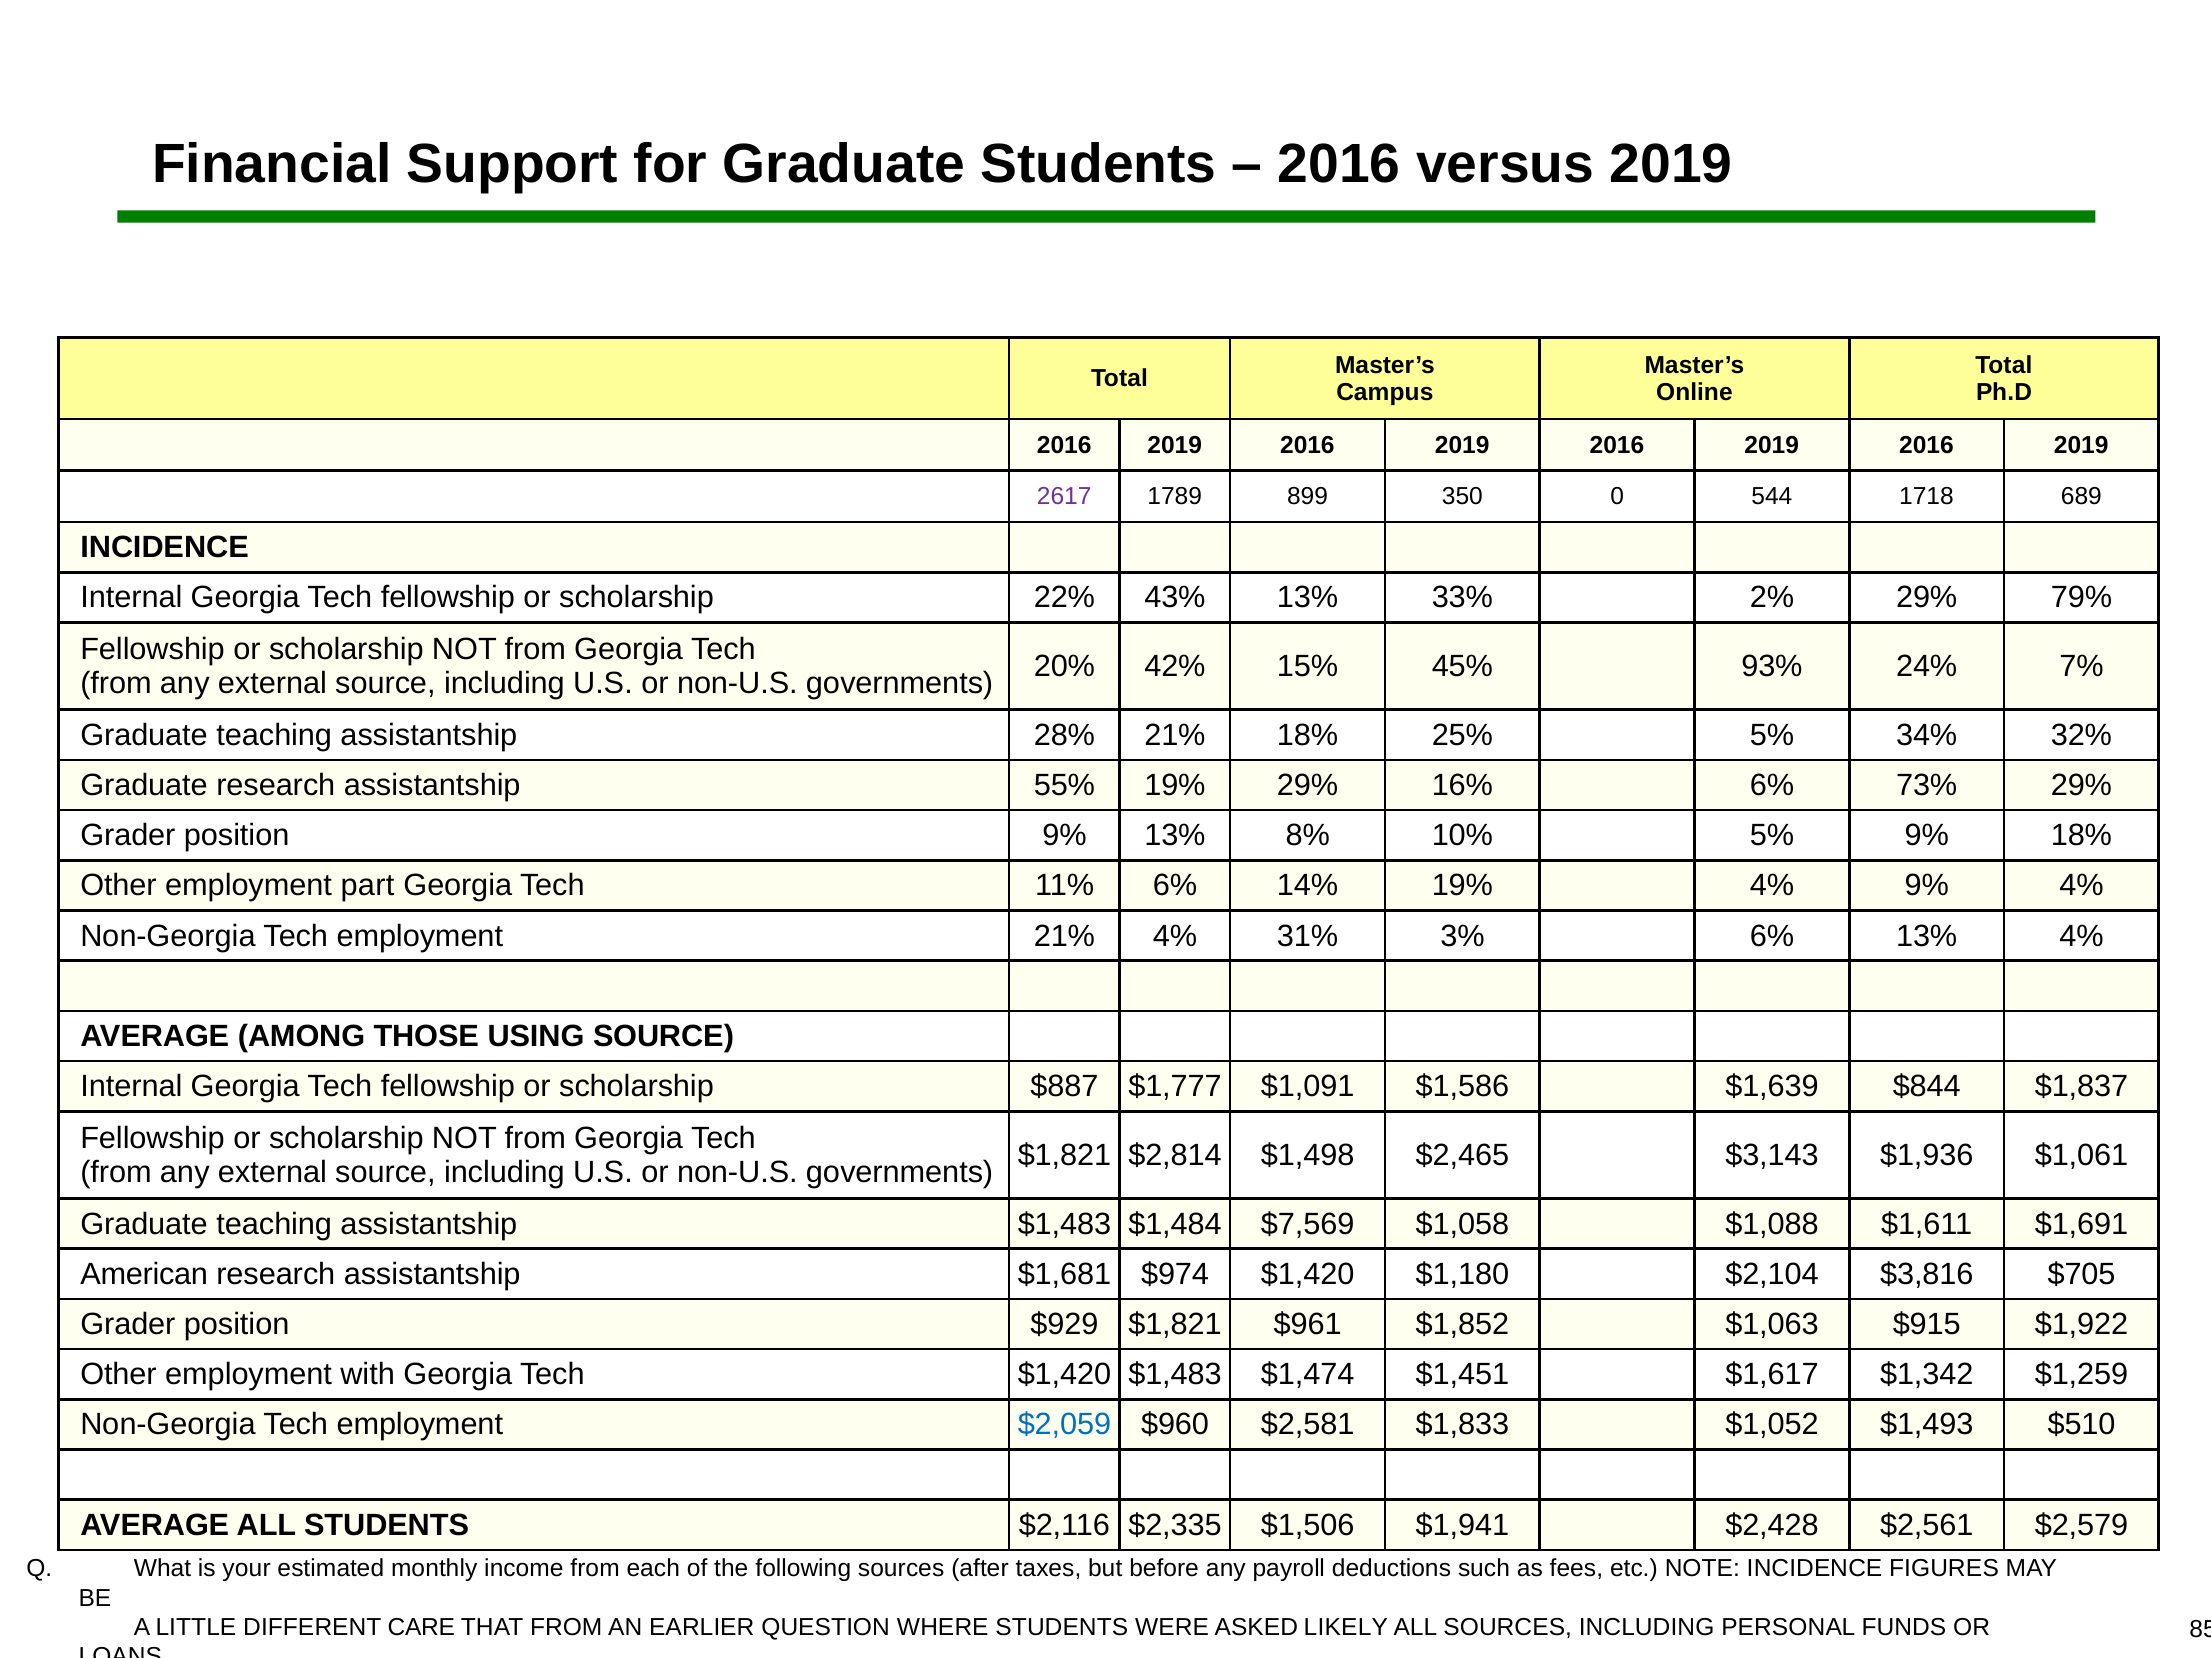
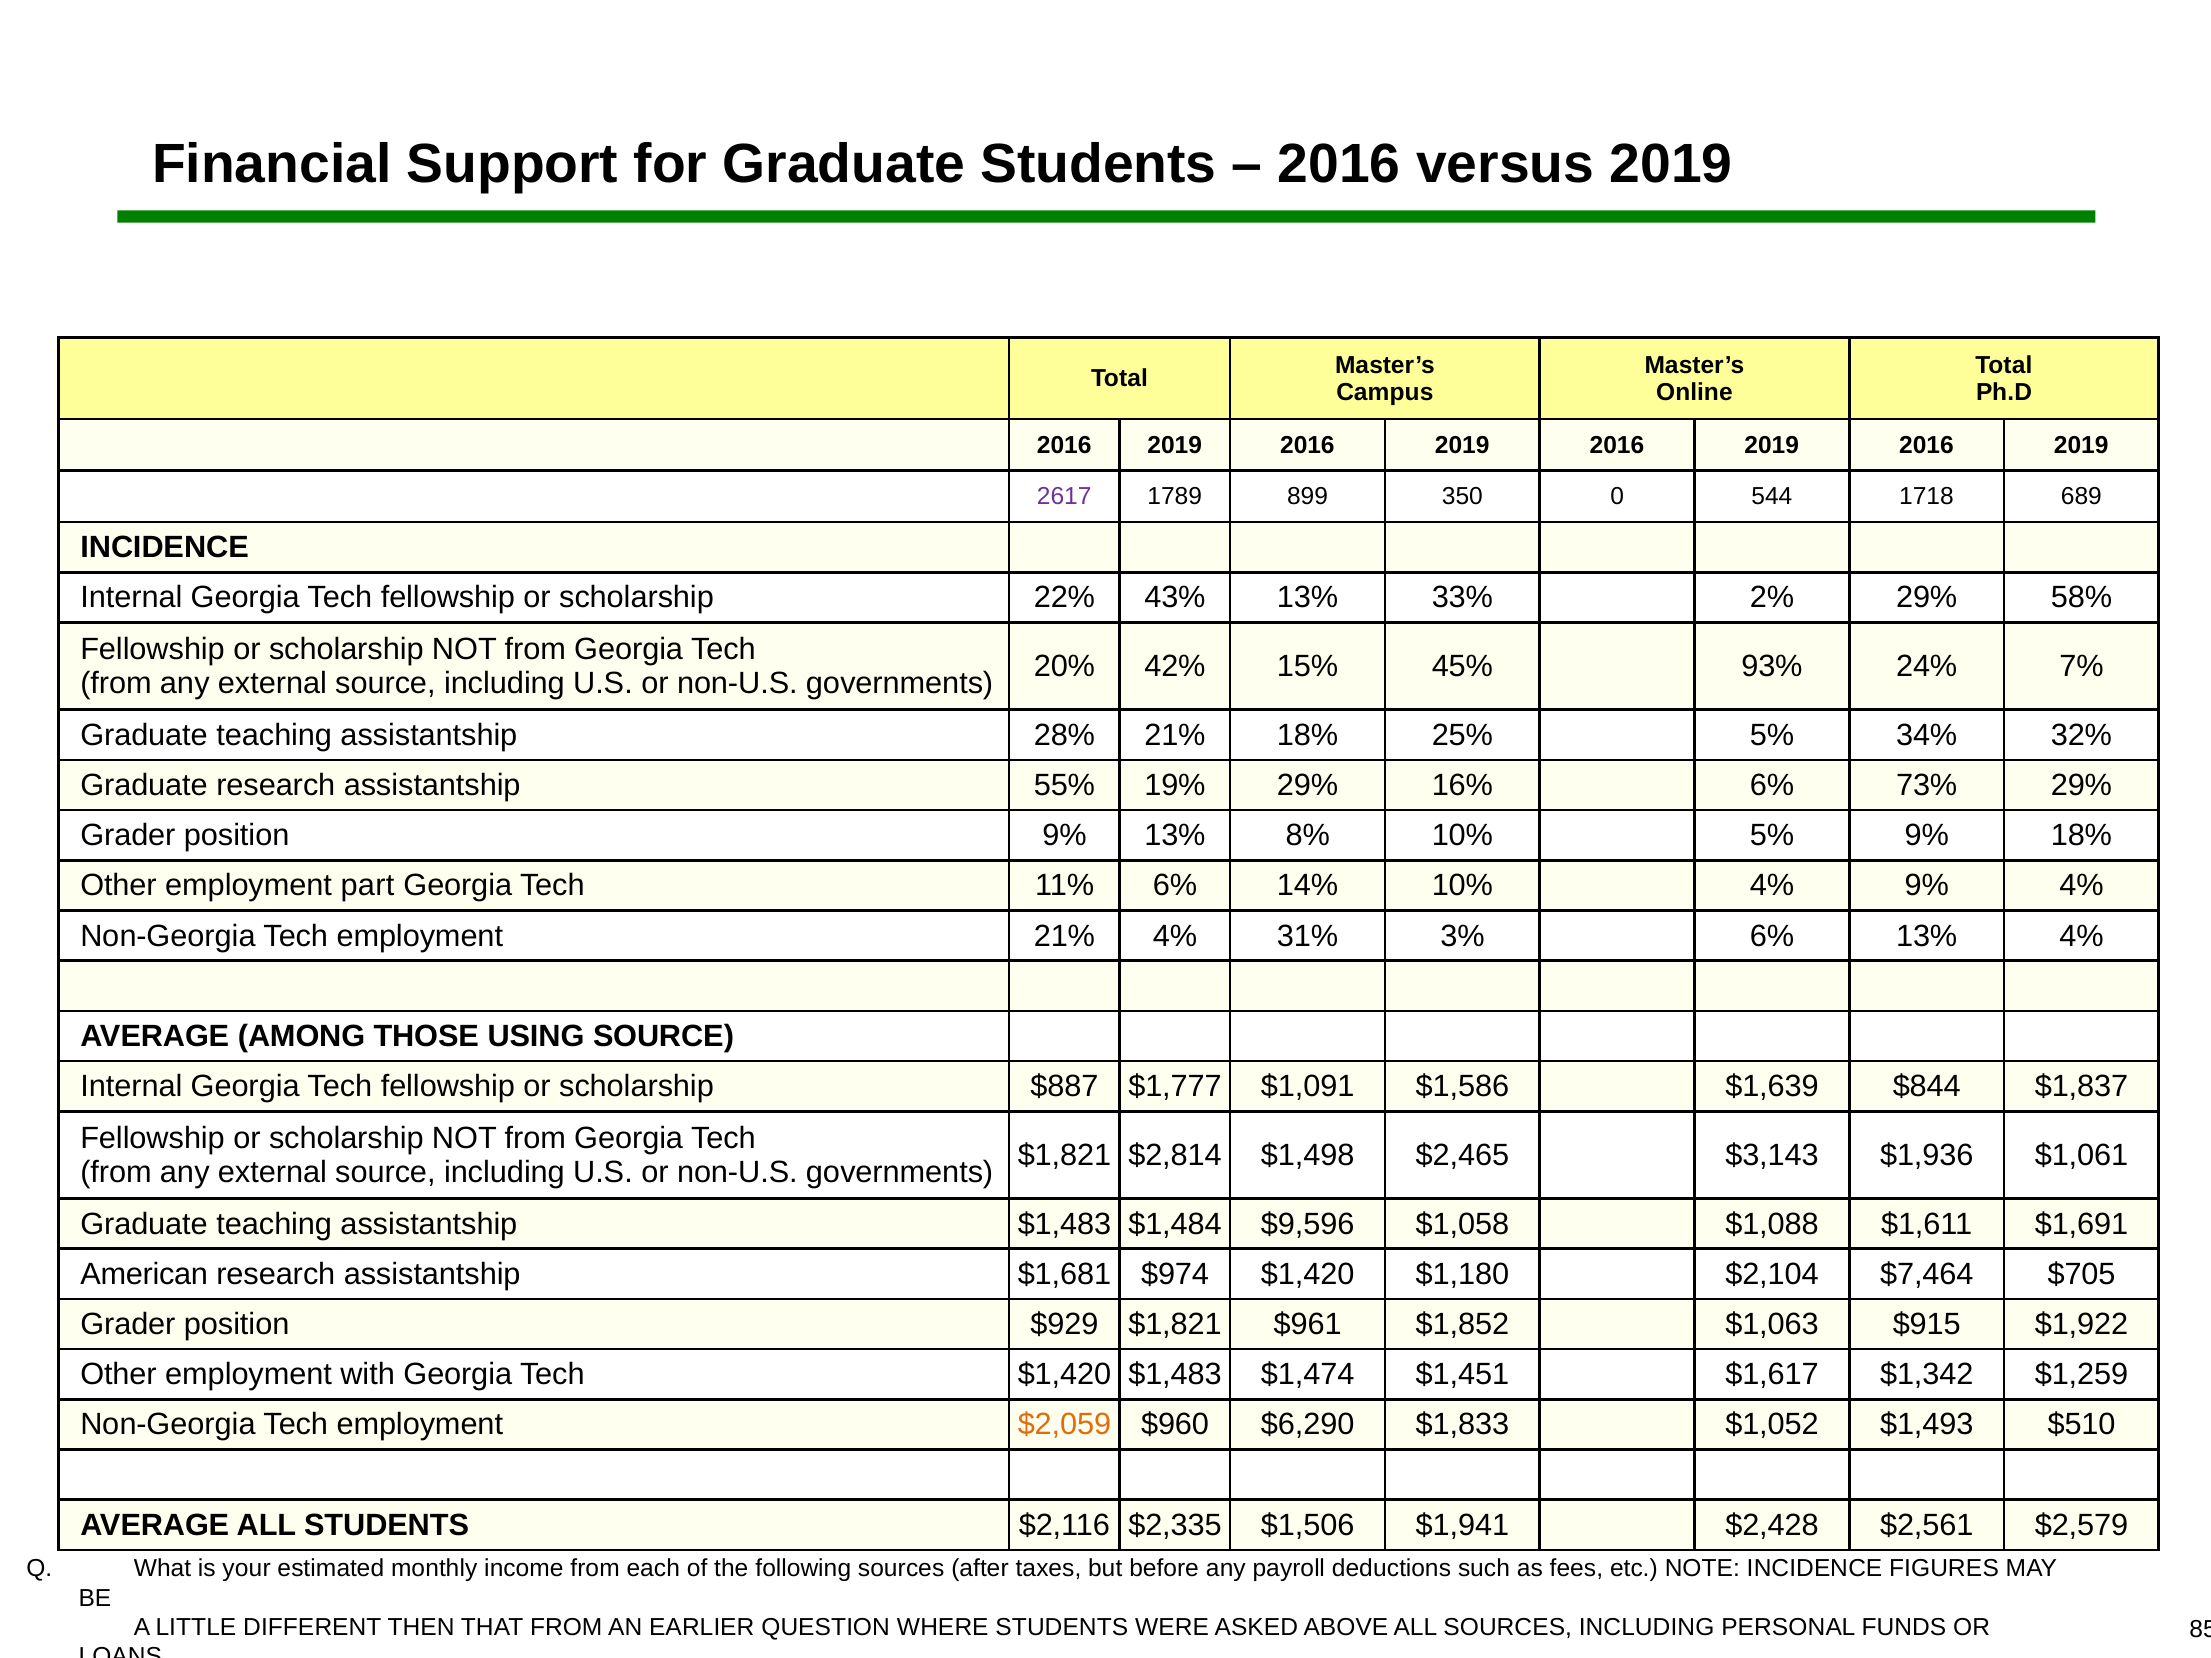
79%: 79% -> 58%
14% 19%: 19% -> 10%
$7,569: $7,569 -> $9,596
$3,816: $3,816 -> $7,464
$2,059 colour: blue -> orange
$2,581: $2,581 -> $6,290
CARE: CARE -> THEN
LIKELY: LIKELY -> ABOVE
